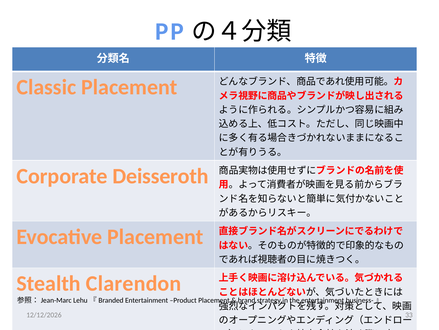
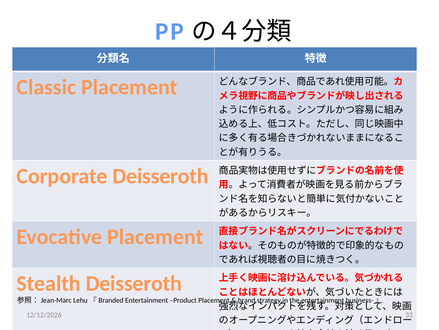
Stealth Clarendon: Clarendon -> Deisseroth
